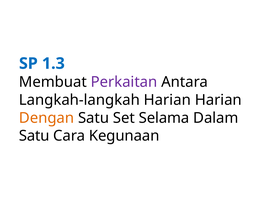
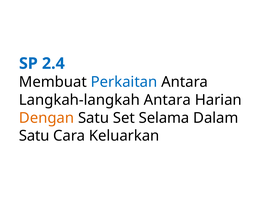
1.3: 1.3 -> 2.4
Perkaitan colour: purple -> blue
Langkah-langkah Harian: Harian -> Antara
Kegunaan: Kegunaan -> Keluarkan
